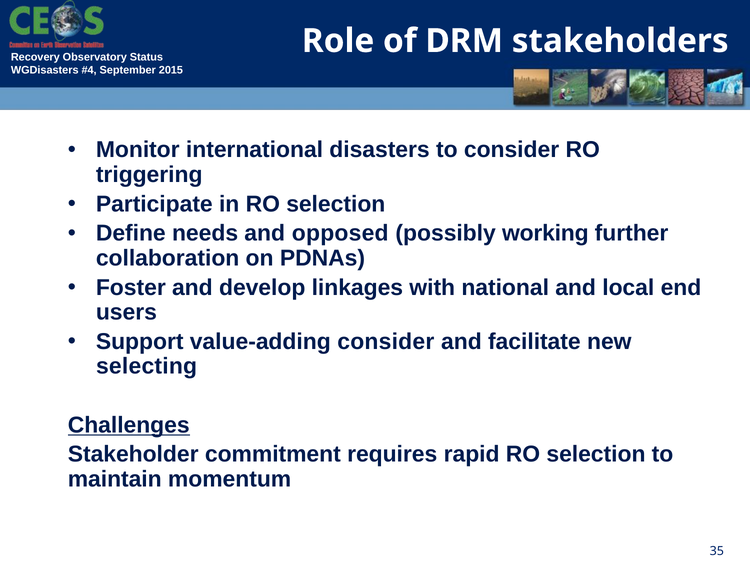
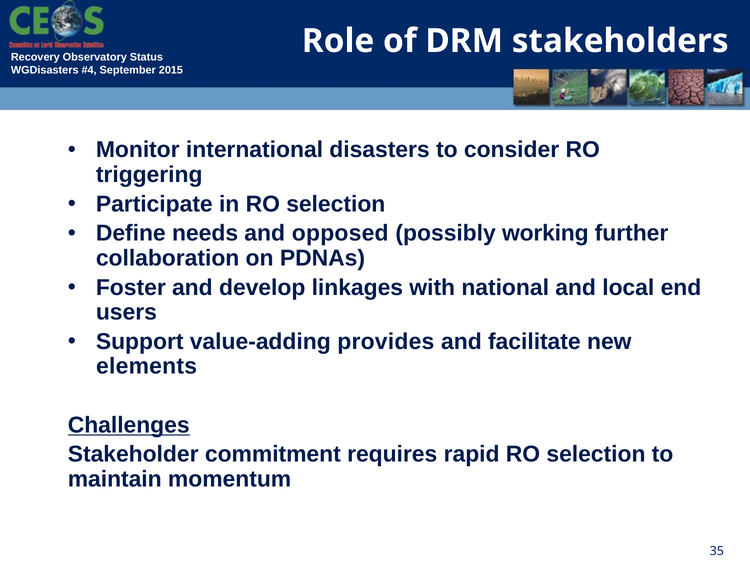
value-adding consider: consider -> provides
selecting: selecting -> elements
